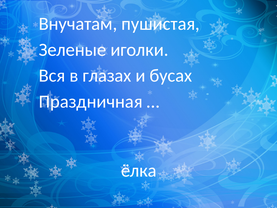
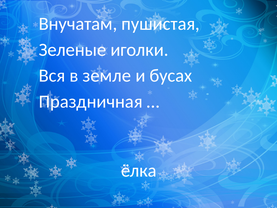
глазах: глазах -> земле
